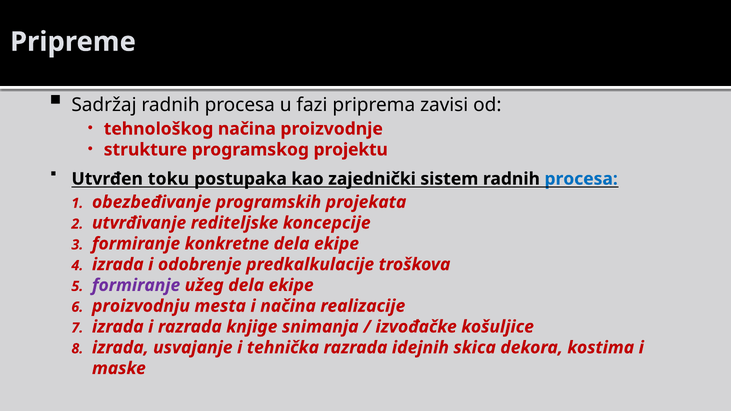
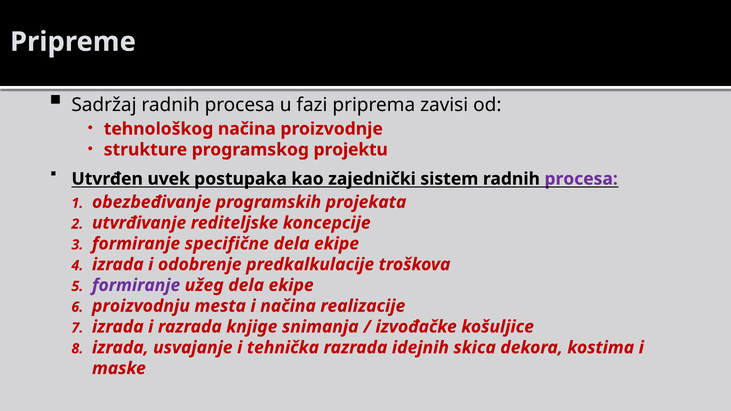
toku: toku -> uvek
procesa at (581, 179) colour: blue -> purple
konkretne: konkretne -> specifične
